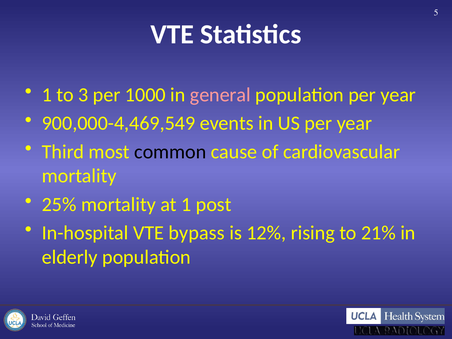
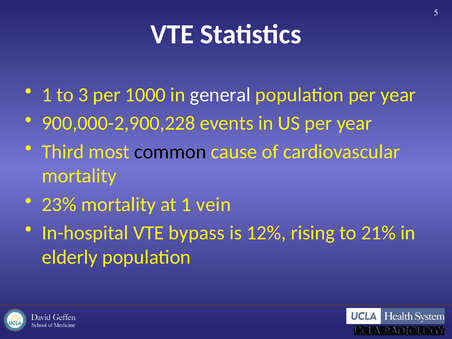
general colour: pink -> white
900,000-4,469,549: 900,000-4,469,549 -> 900,000-2,900,228
25%: 25% -> 23%
post: post -> vein
